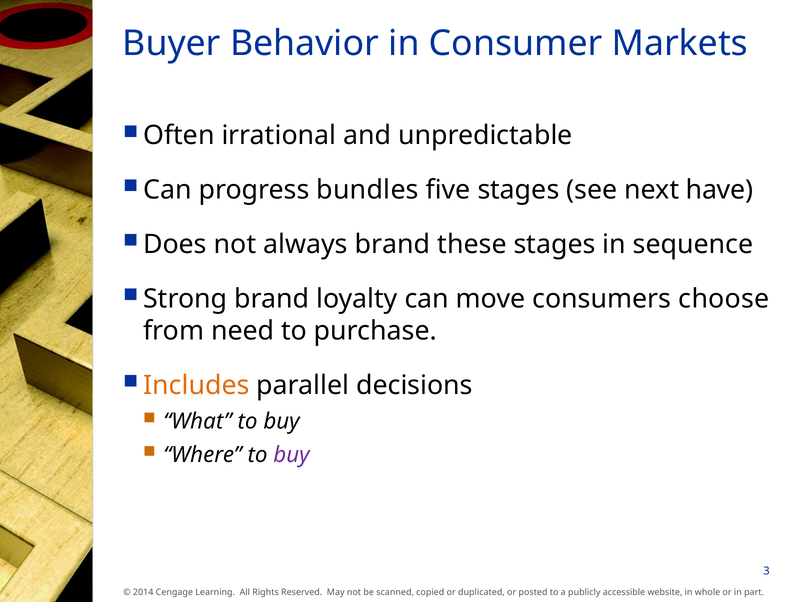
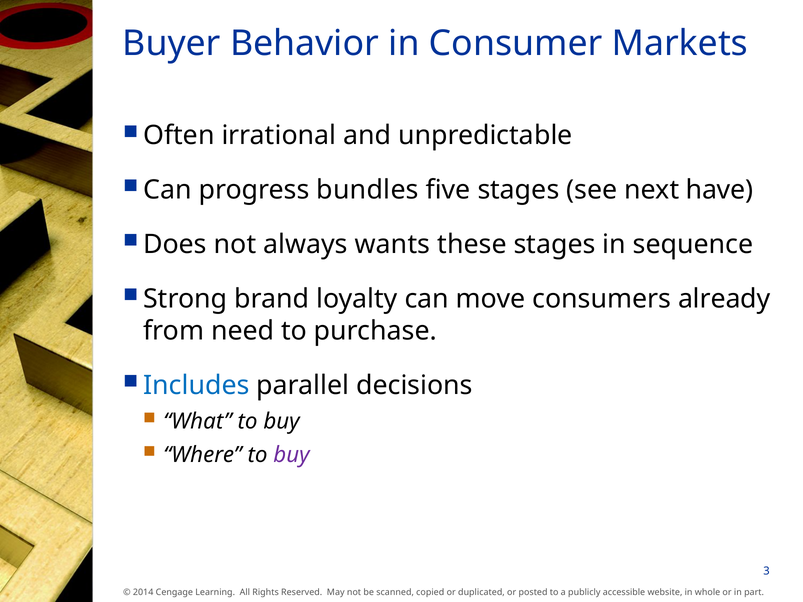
always brand: brand -> wants
choose: choose -> already
Includes colour: orange -> blue
